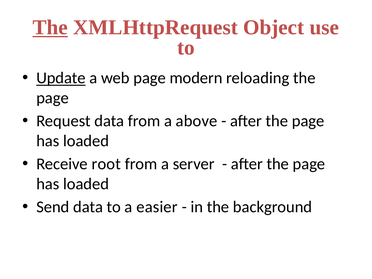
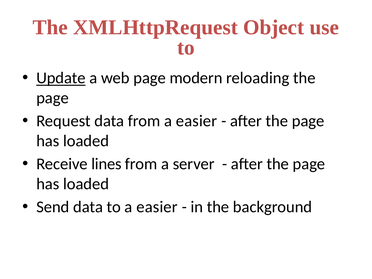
The at (50, 27) underline: present -> none
from a above: above -> easier
root: root -> lines
